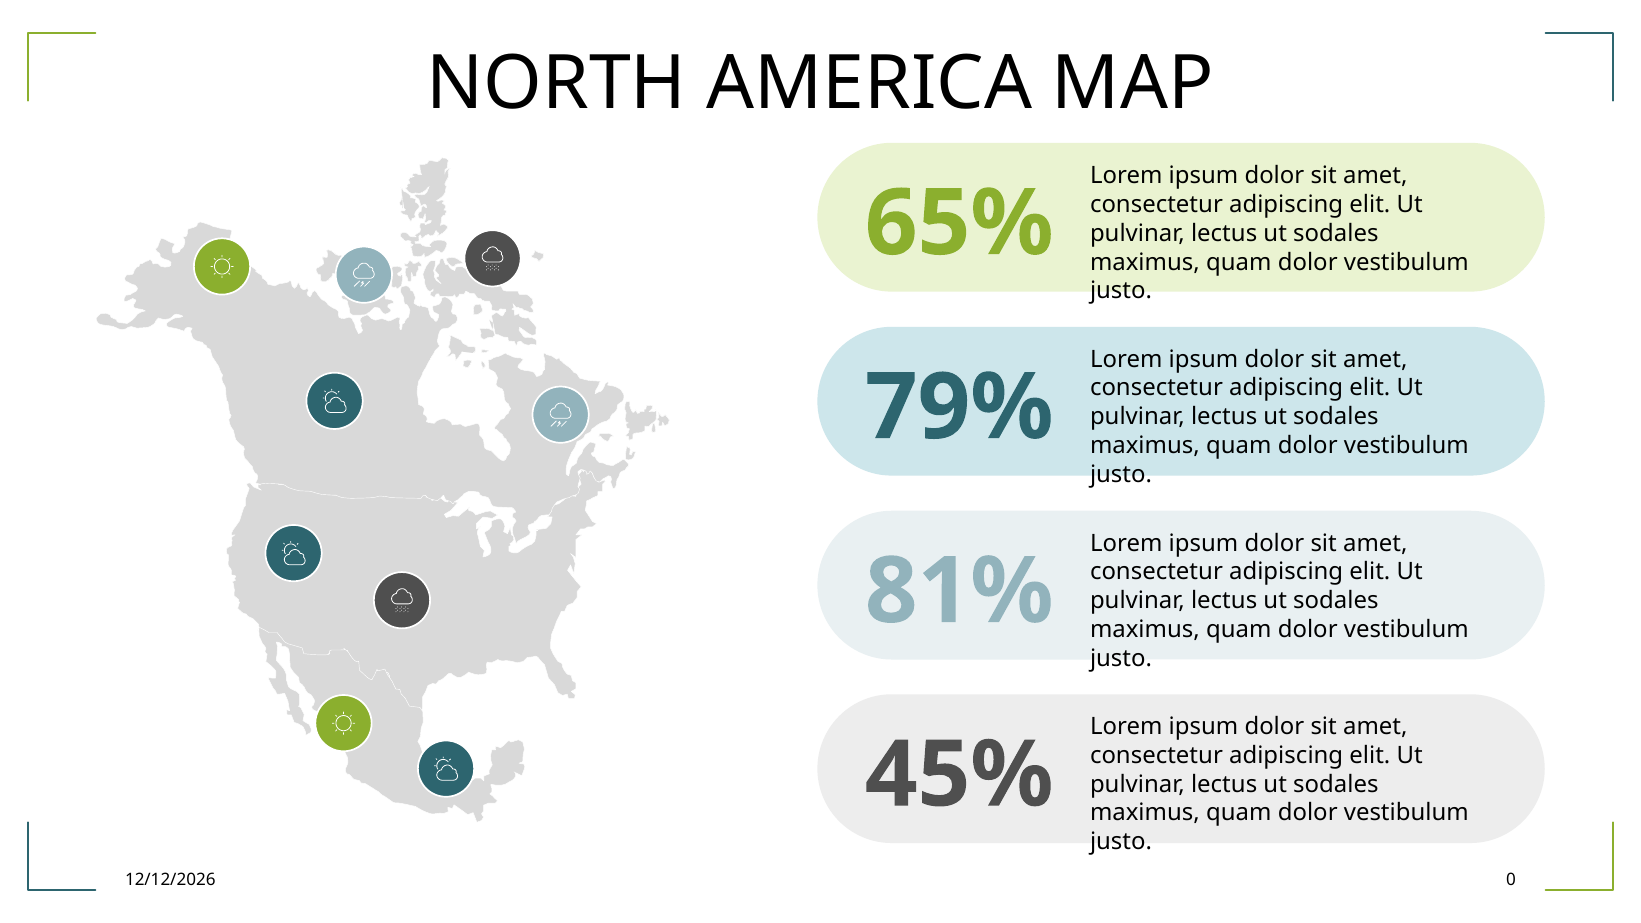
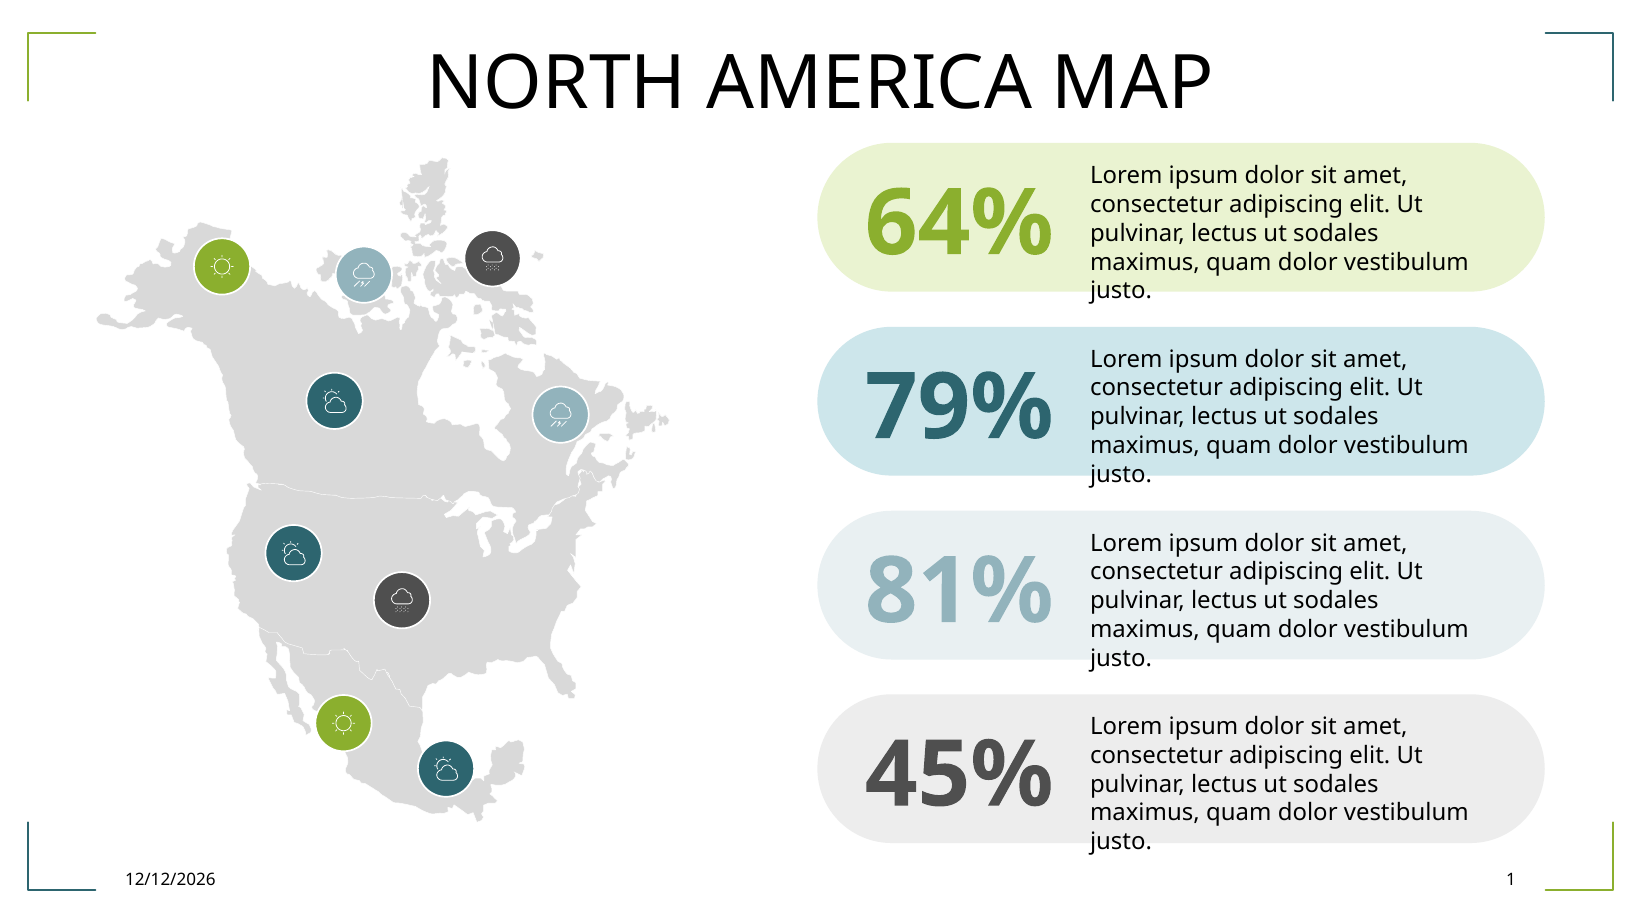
65%: 65% -> 64%
0: 0 -> 1
